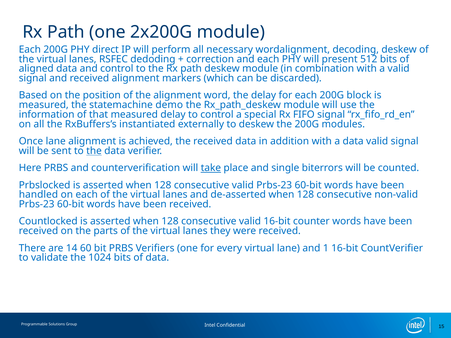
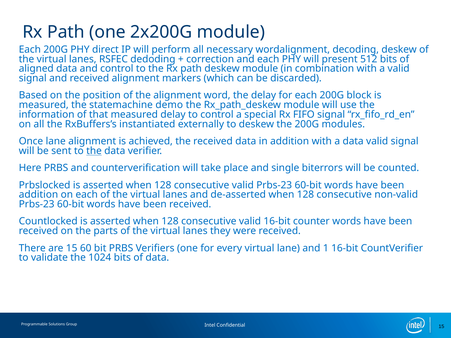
take underline: present -> none
handled at (38, 195): handled -> addition
are 14: 14 -> 15
